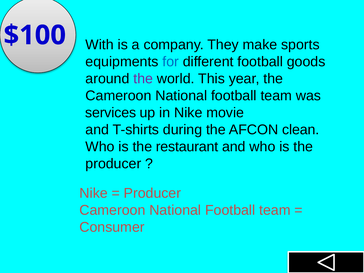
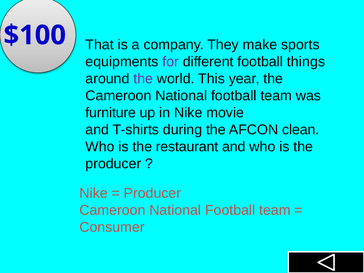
With: With -> That
for colour: blue -> purple
goods: goods -> things
services: services -> furniture
